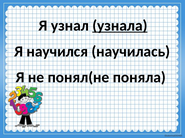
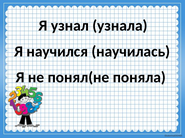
узнала underline: present -> none
